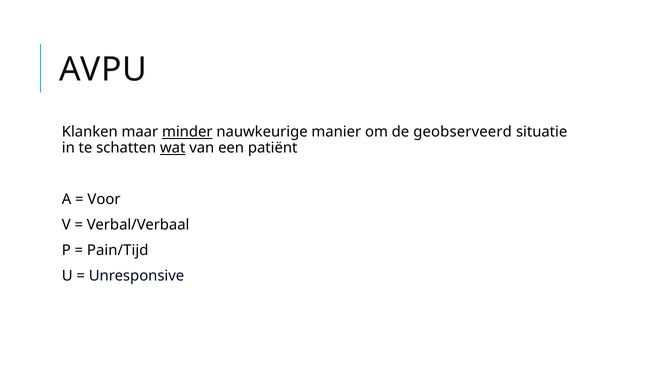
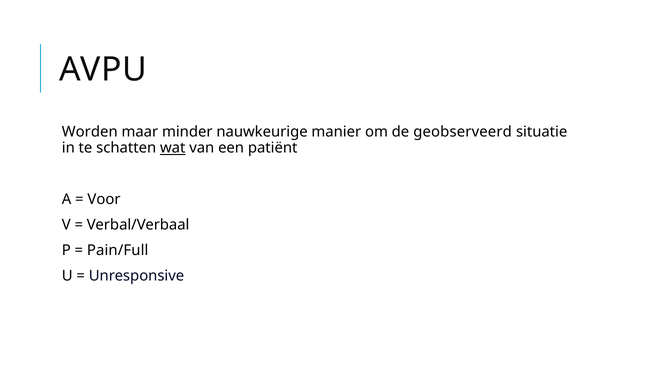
Klanken: Klanken -> Worden
minder underline: present -> none
Pain/Tijd: Pain/Tijd -> Pain/Full
